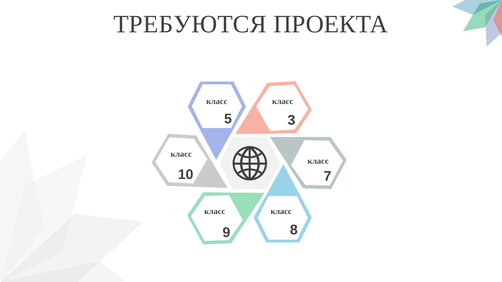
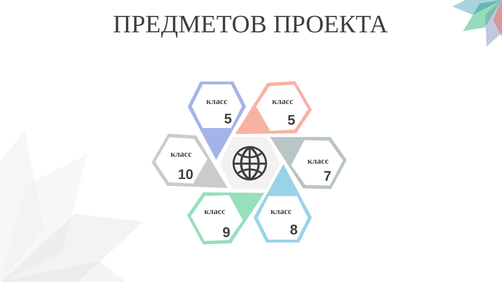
ТРЕБУЮТСЯ: ТРЕБУЮТСЯ -> ПРЕДМЕТОВ
5 3: 3 -> 5
